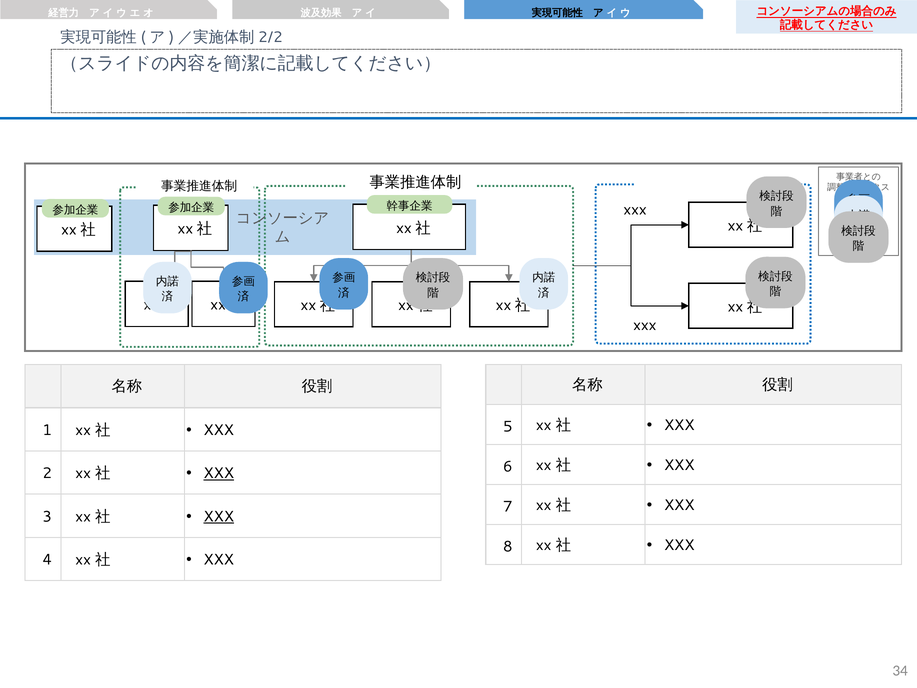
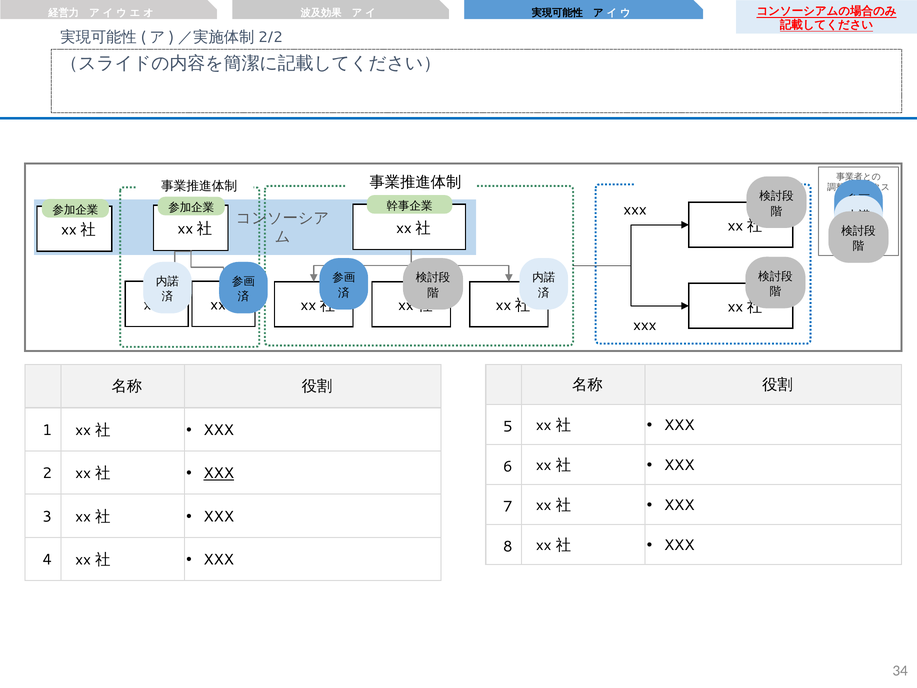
XXX at (219, 516) underline: present -> none
